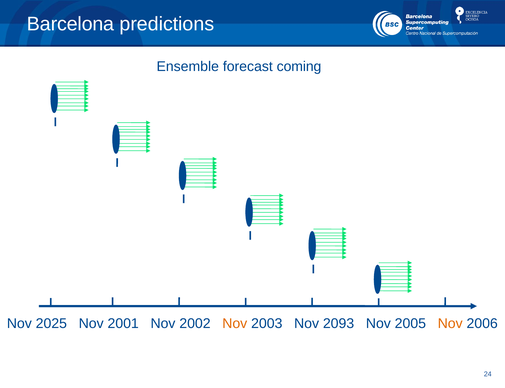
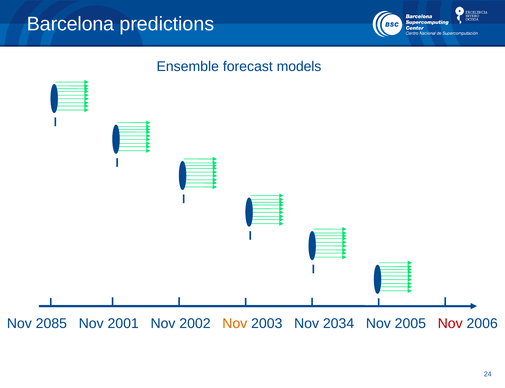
coming: coming -> models
2025: 2025 -> 2085
2093: 2093 -> 2034
Nov at (450, 323) colour: orange -> red
